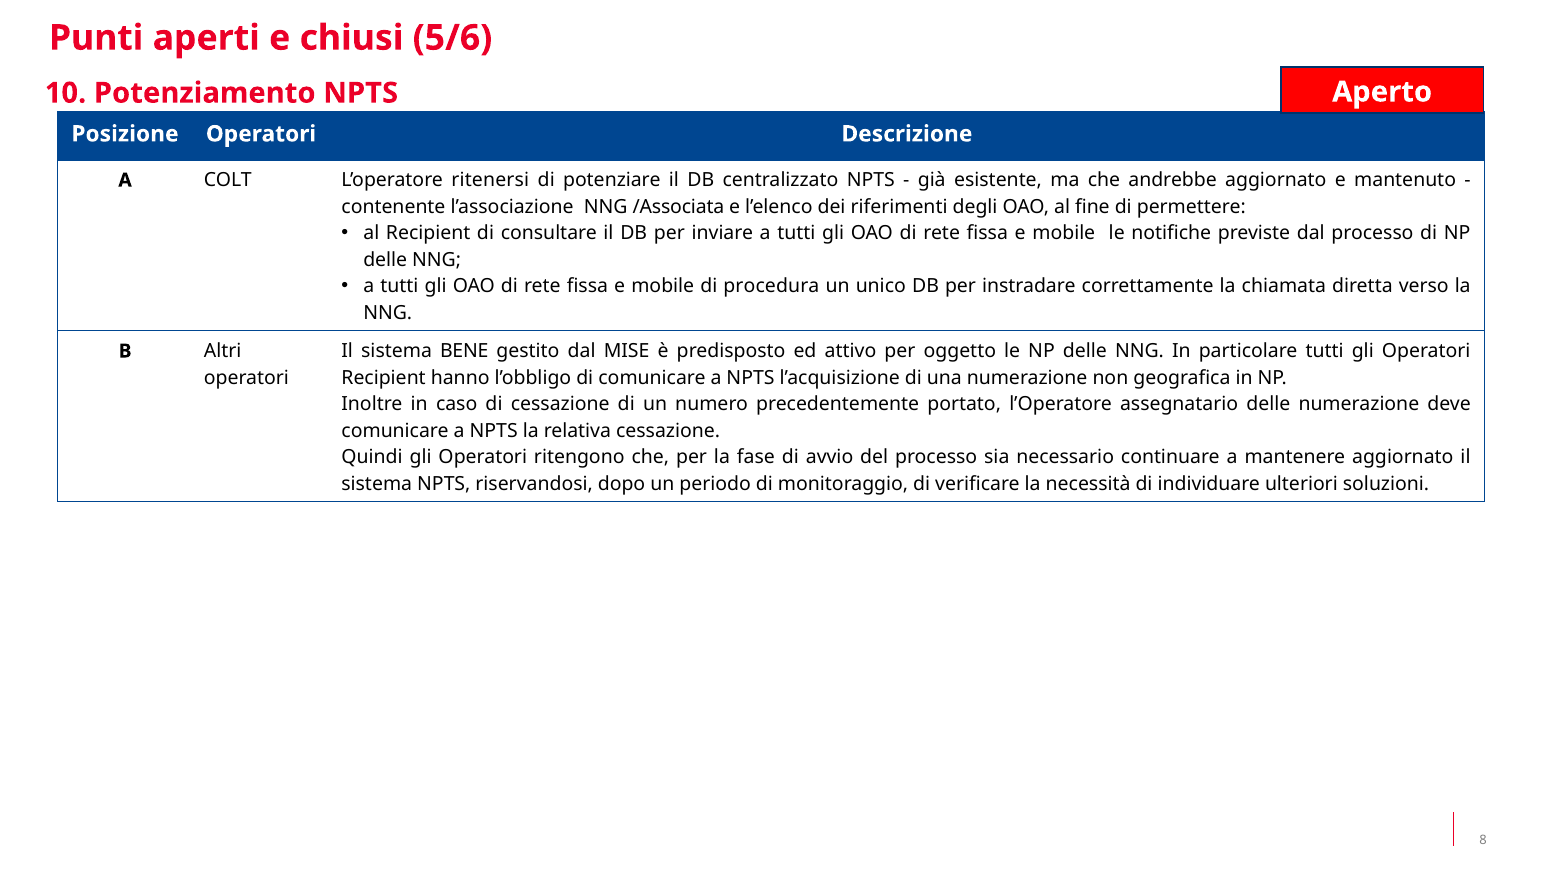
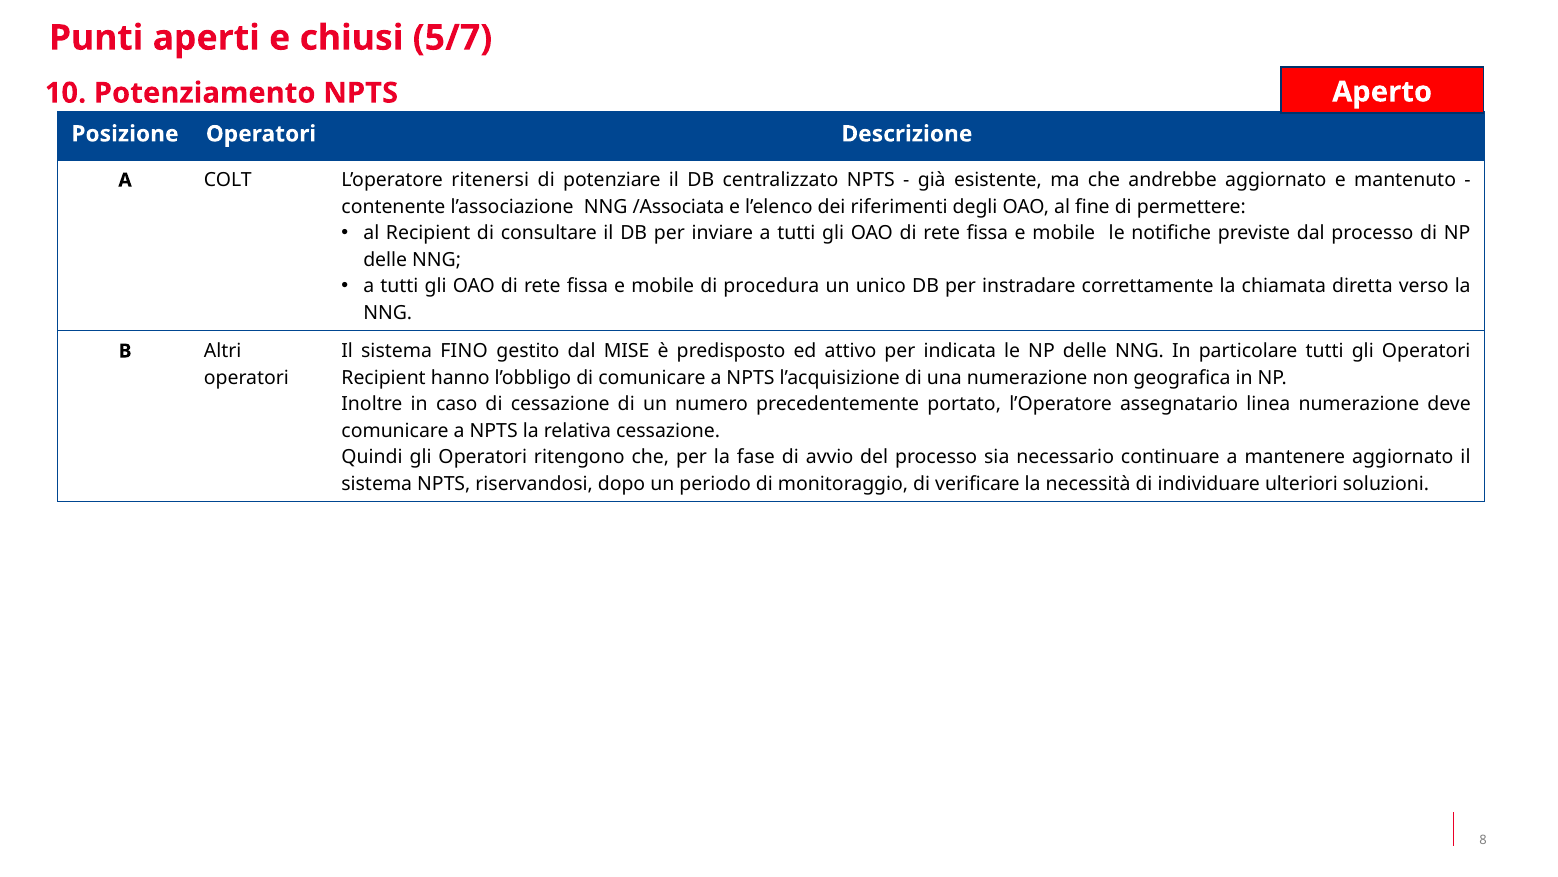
5/6: 5/6 -> 5/7
BENE: BENE -> FINO
oggetto: oggetto -> indicata
assegnatario delle: delle -> linea
